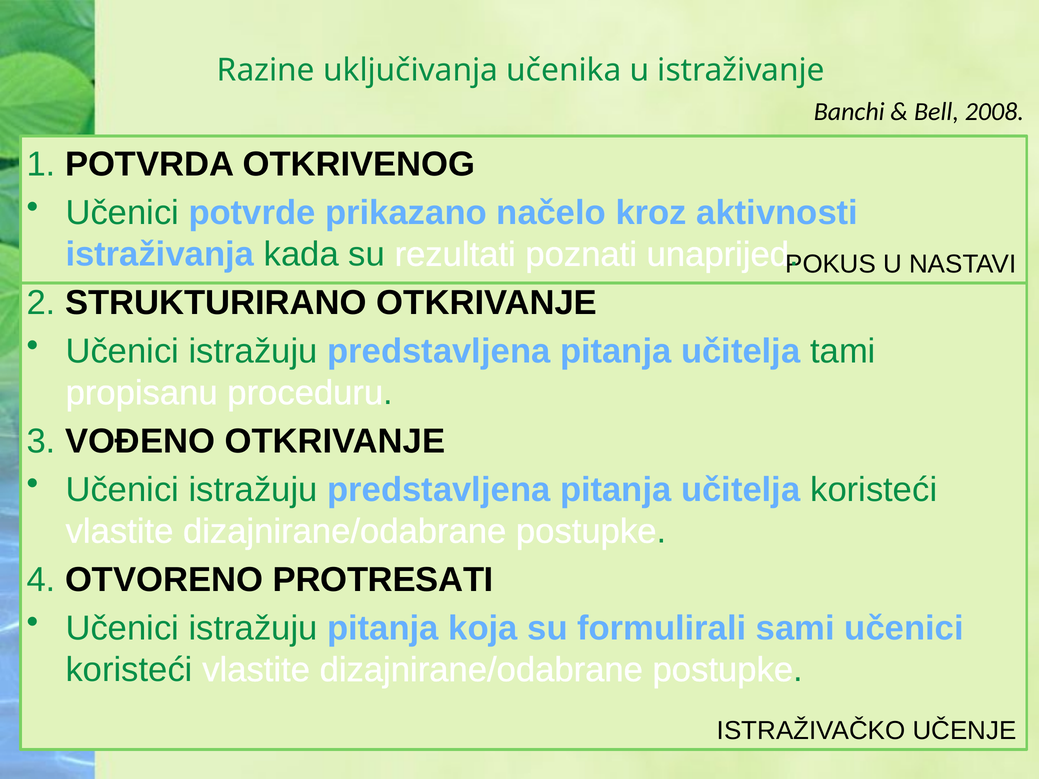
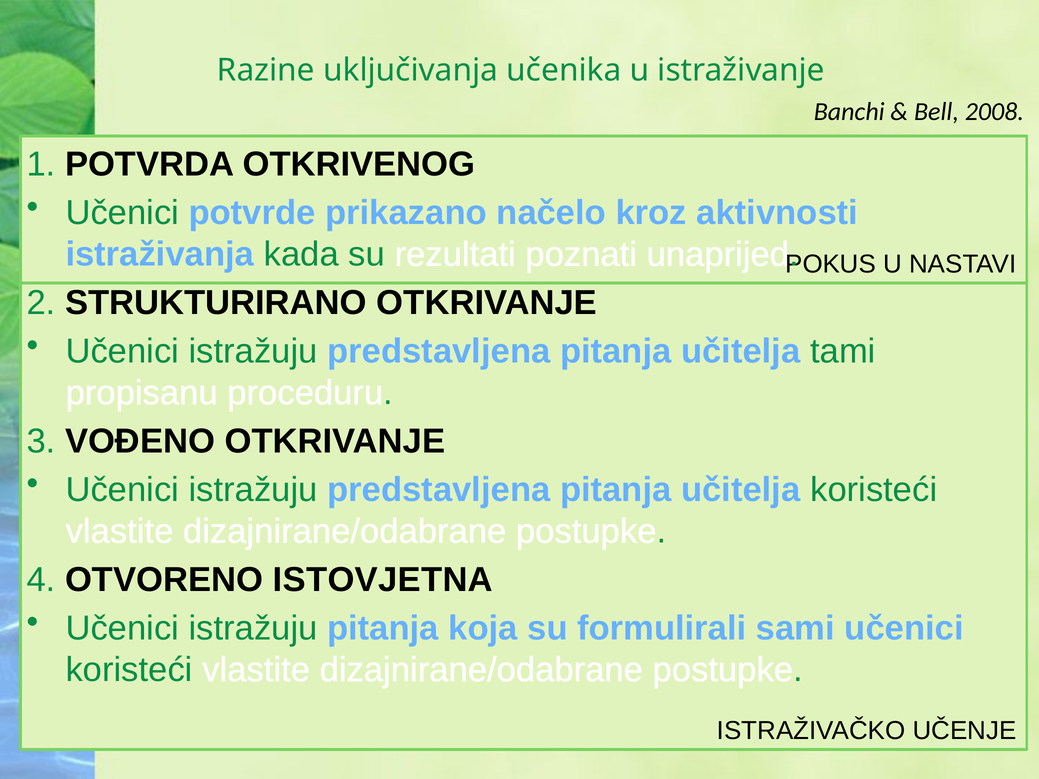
PROTRESATI: PROTRESATI -> ISTOVJETNA
